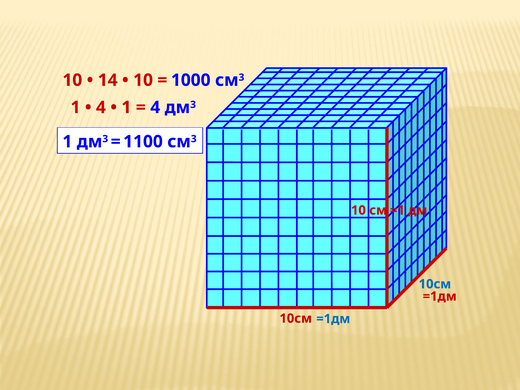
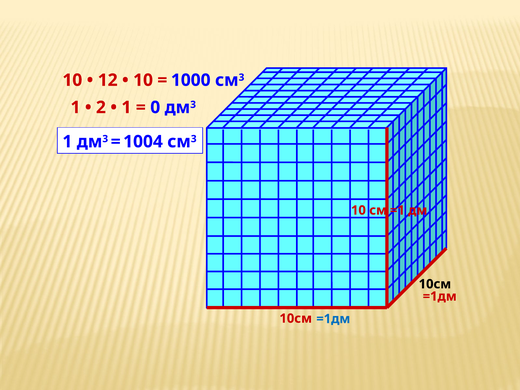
14: 14 -> 12
4 at (101, 107): 4 -> 2
4 at (155, 107): 4 -> 0
1100: 1100 -> 1004
10см at (435, 284) colour: blue -> black
